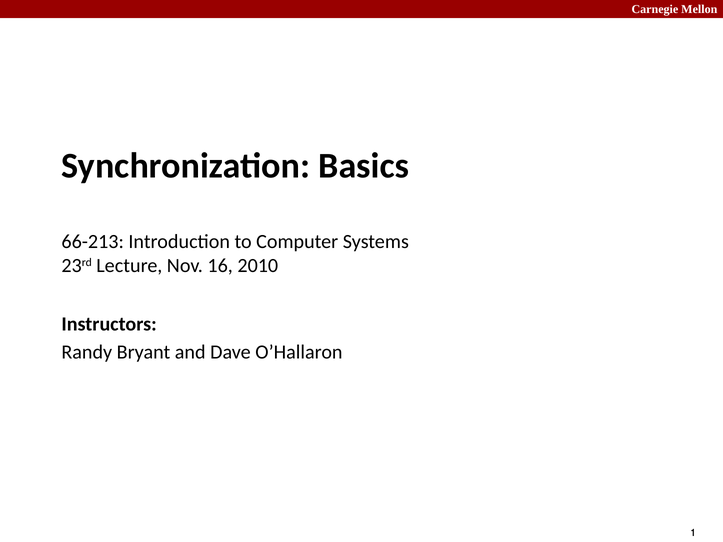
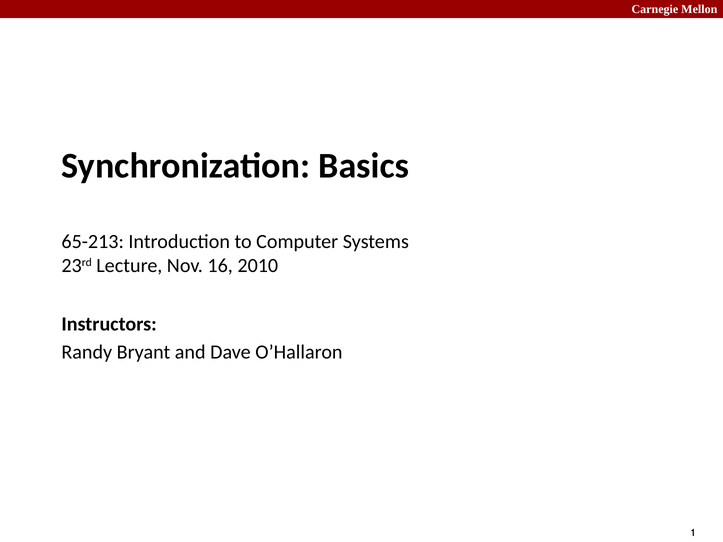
66-213: 66-213 -> 65-213
